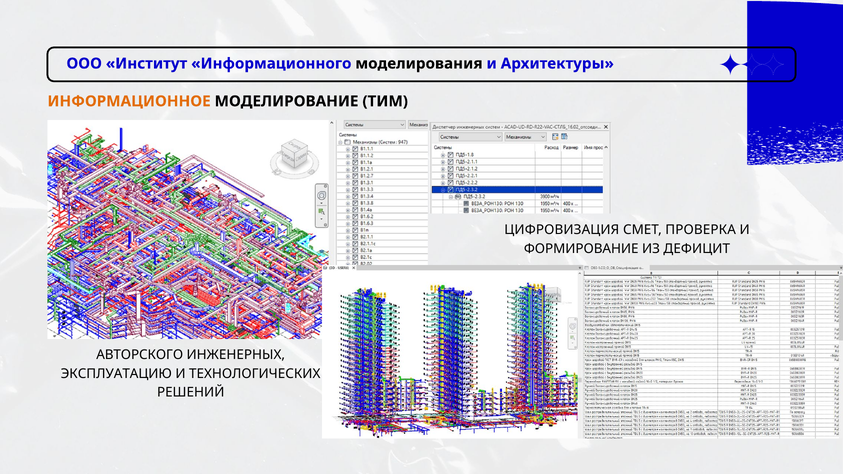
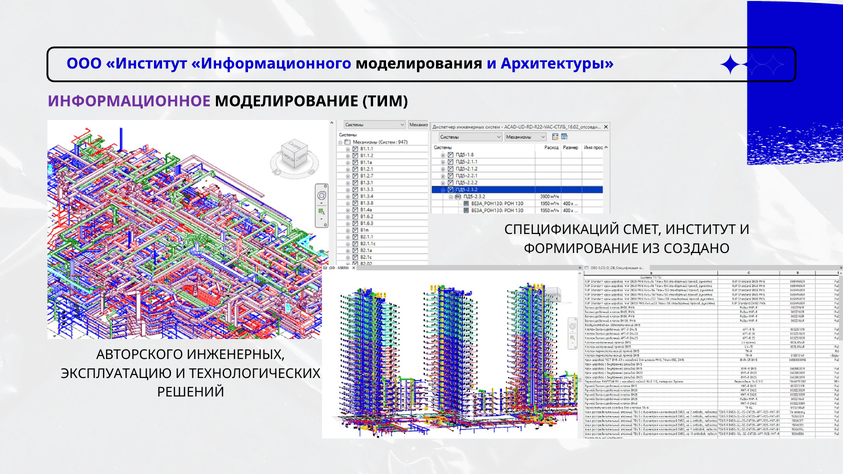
ИНФОРМАЦИОННОЕ colour: orange -> purple
ЦИФРОВИЗАЦИЯ: ЦИФРОВИЗАЦИЯ -> СПЕЦИФИКАЦИЙ
СМЕТ ПРОВЕРКА: ПРОВЕРКА -> ИНСТИТУТ
ДЕФИЦИТ: ДЕФИЦИТ -> СОЗДАНО
